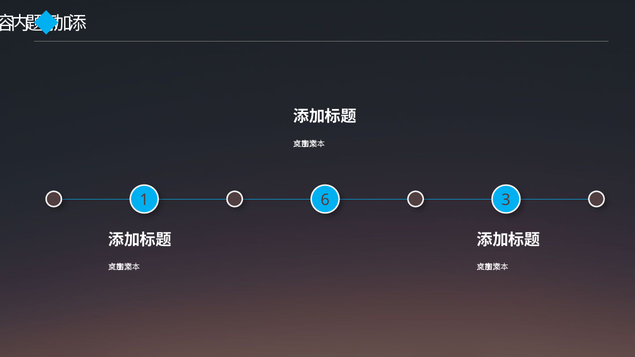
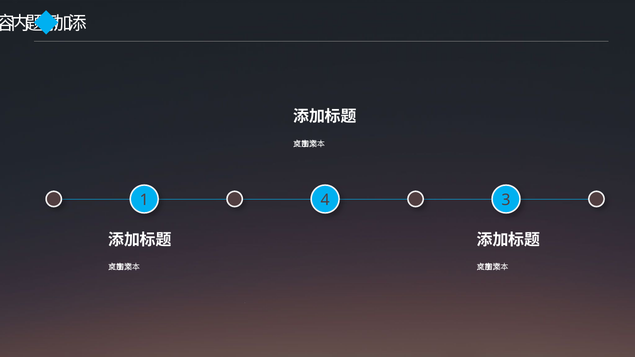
6: 6 -> 4
